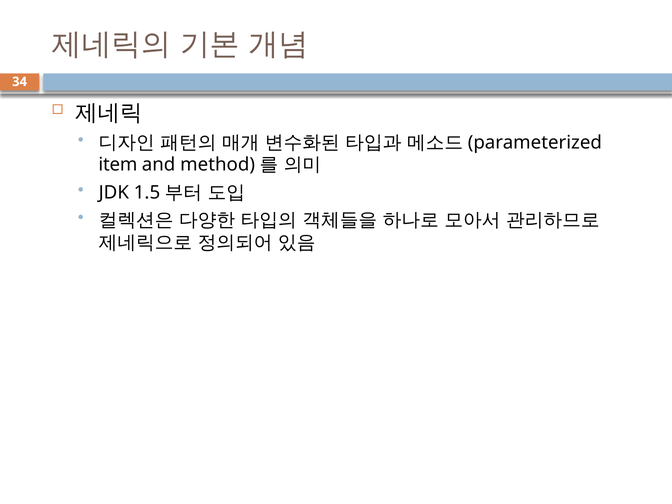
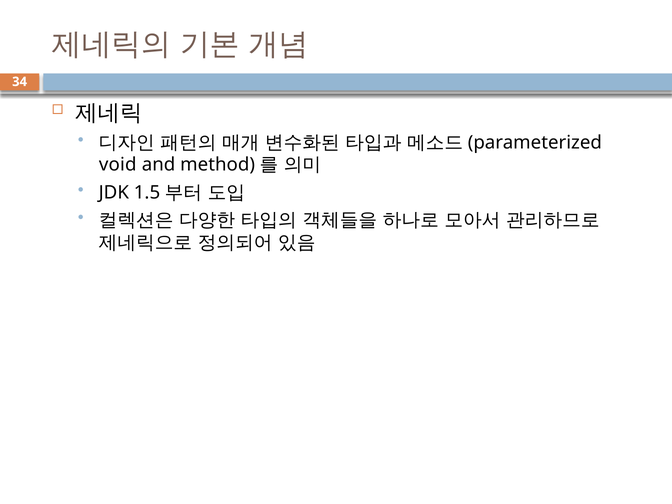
item: item -> void
